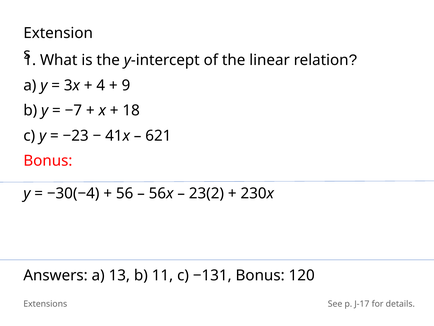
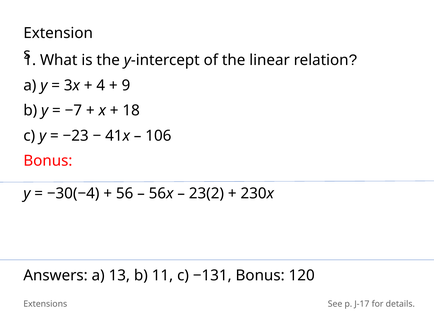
621: 621 -> 106
